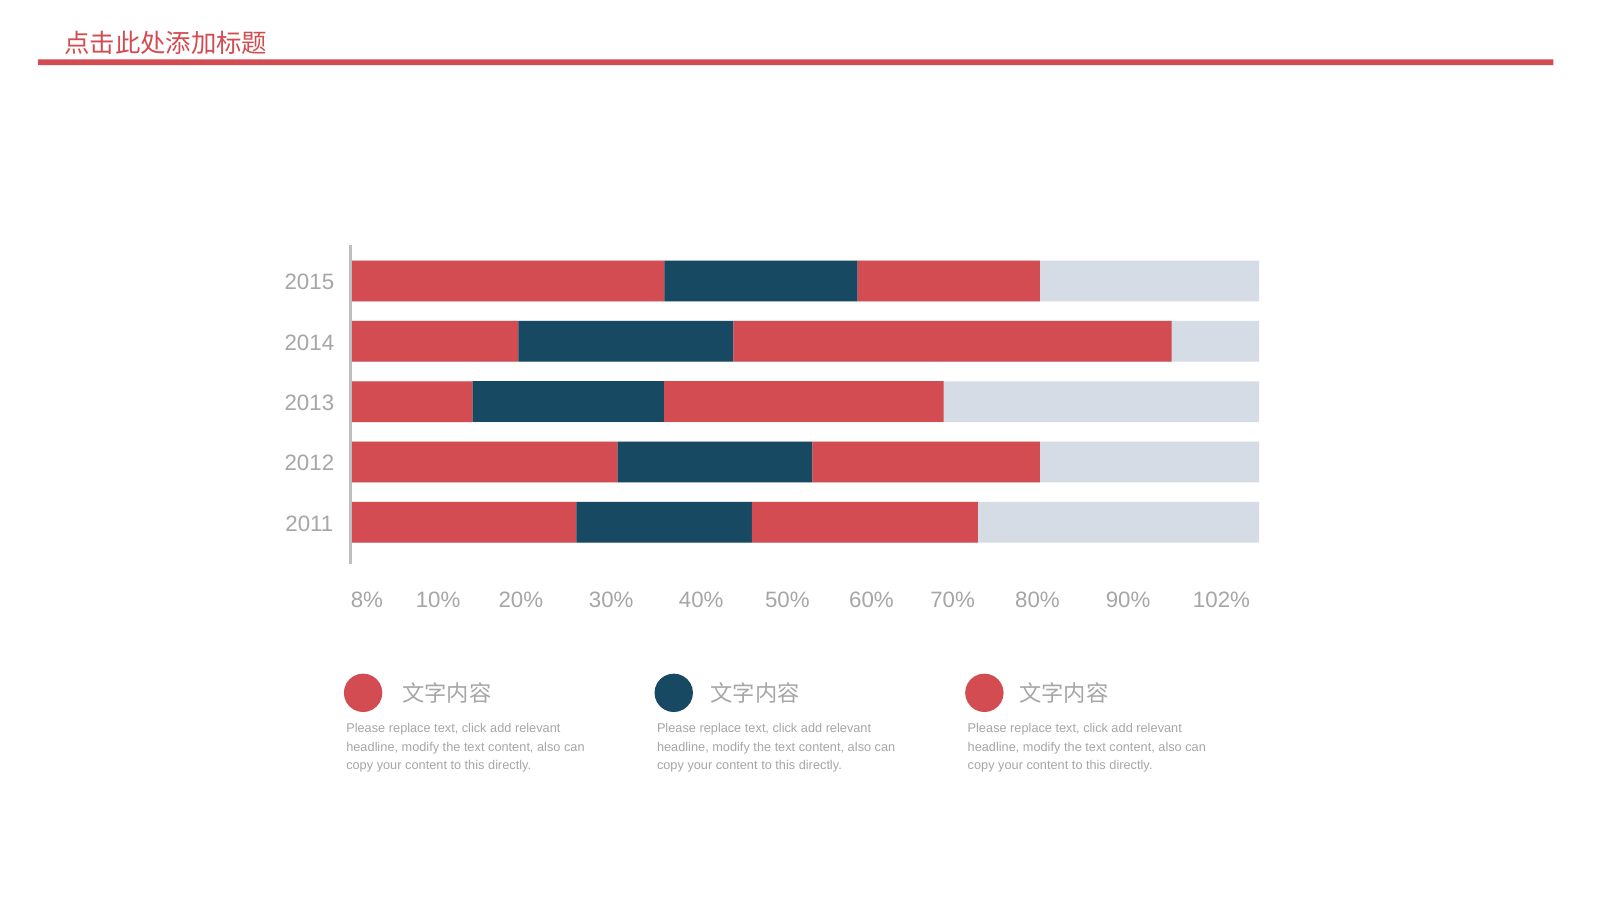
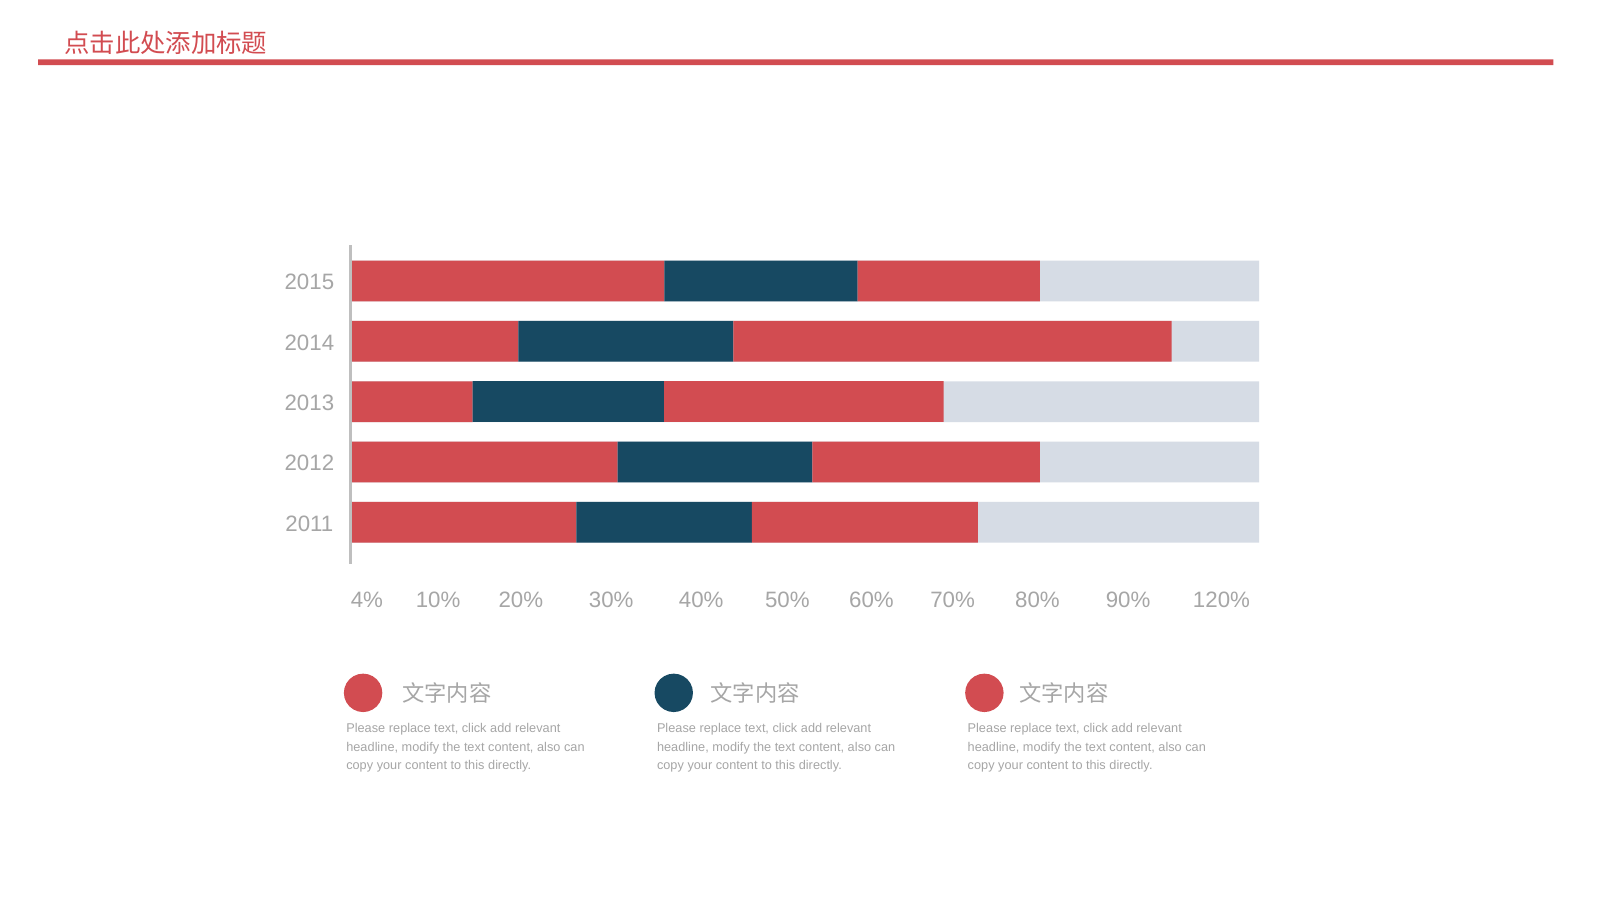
8%: 8% -> 4%
102%: 102% -> 120%
